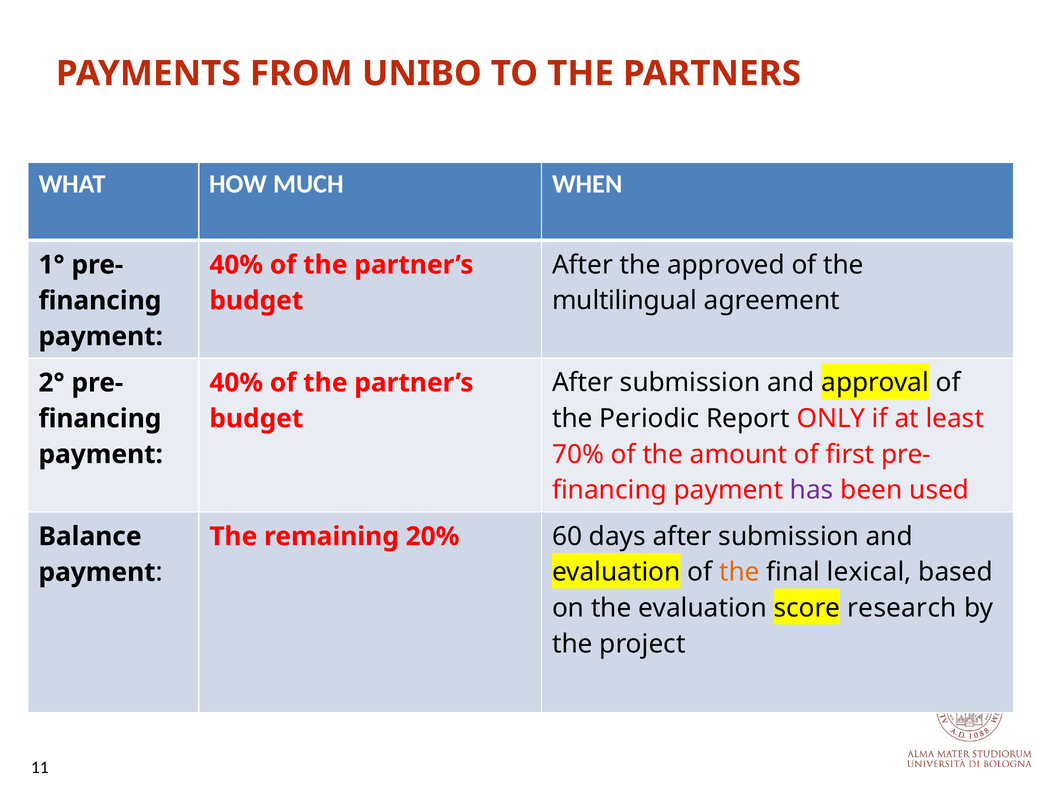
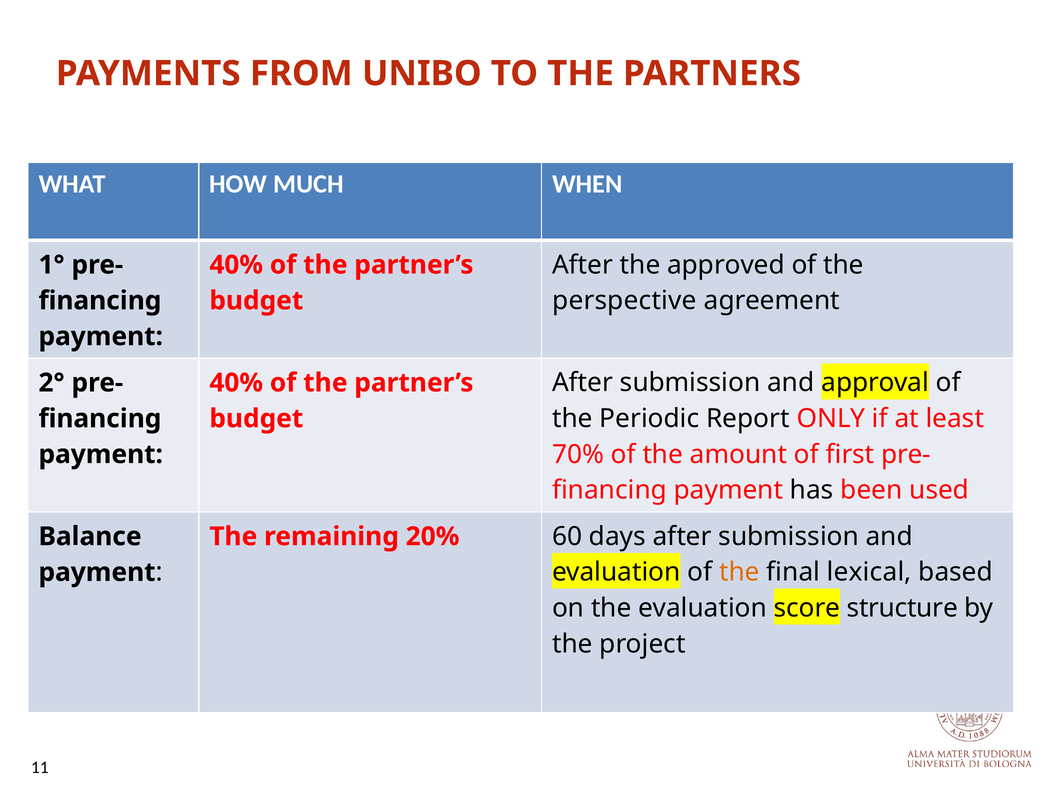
multilingual: multilingual -> perspective
has colour: purple -> black
research: research -> structure
